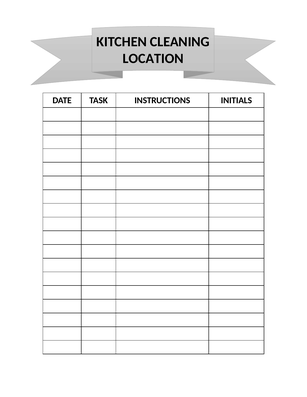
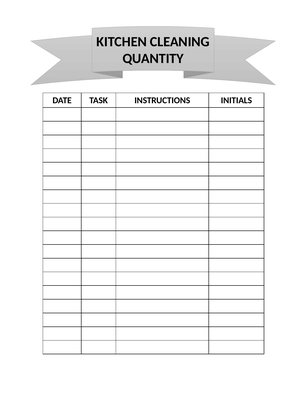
LOCATION: LOCATION -> QUANTITY
